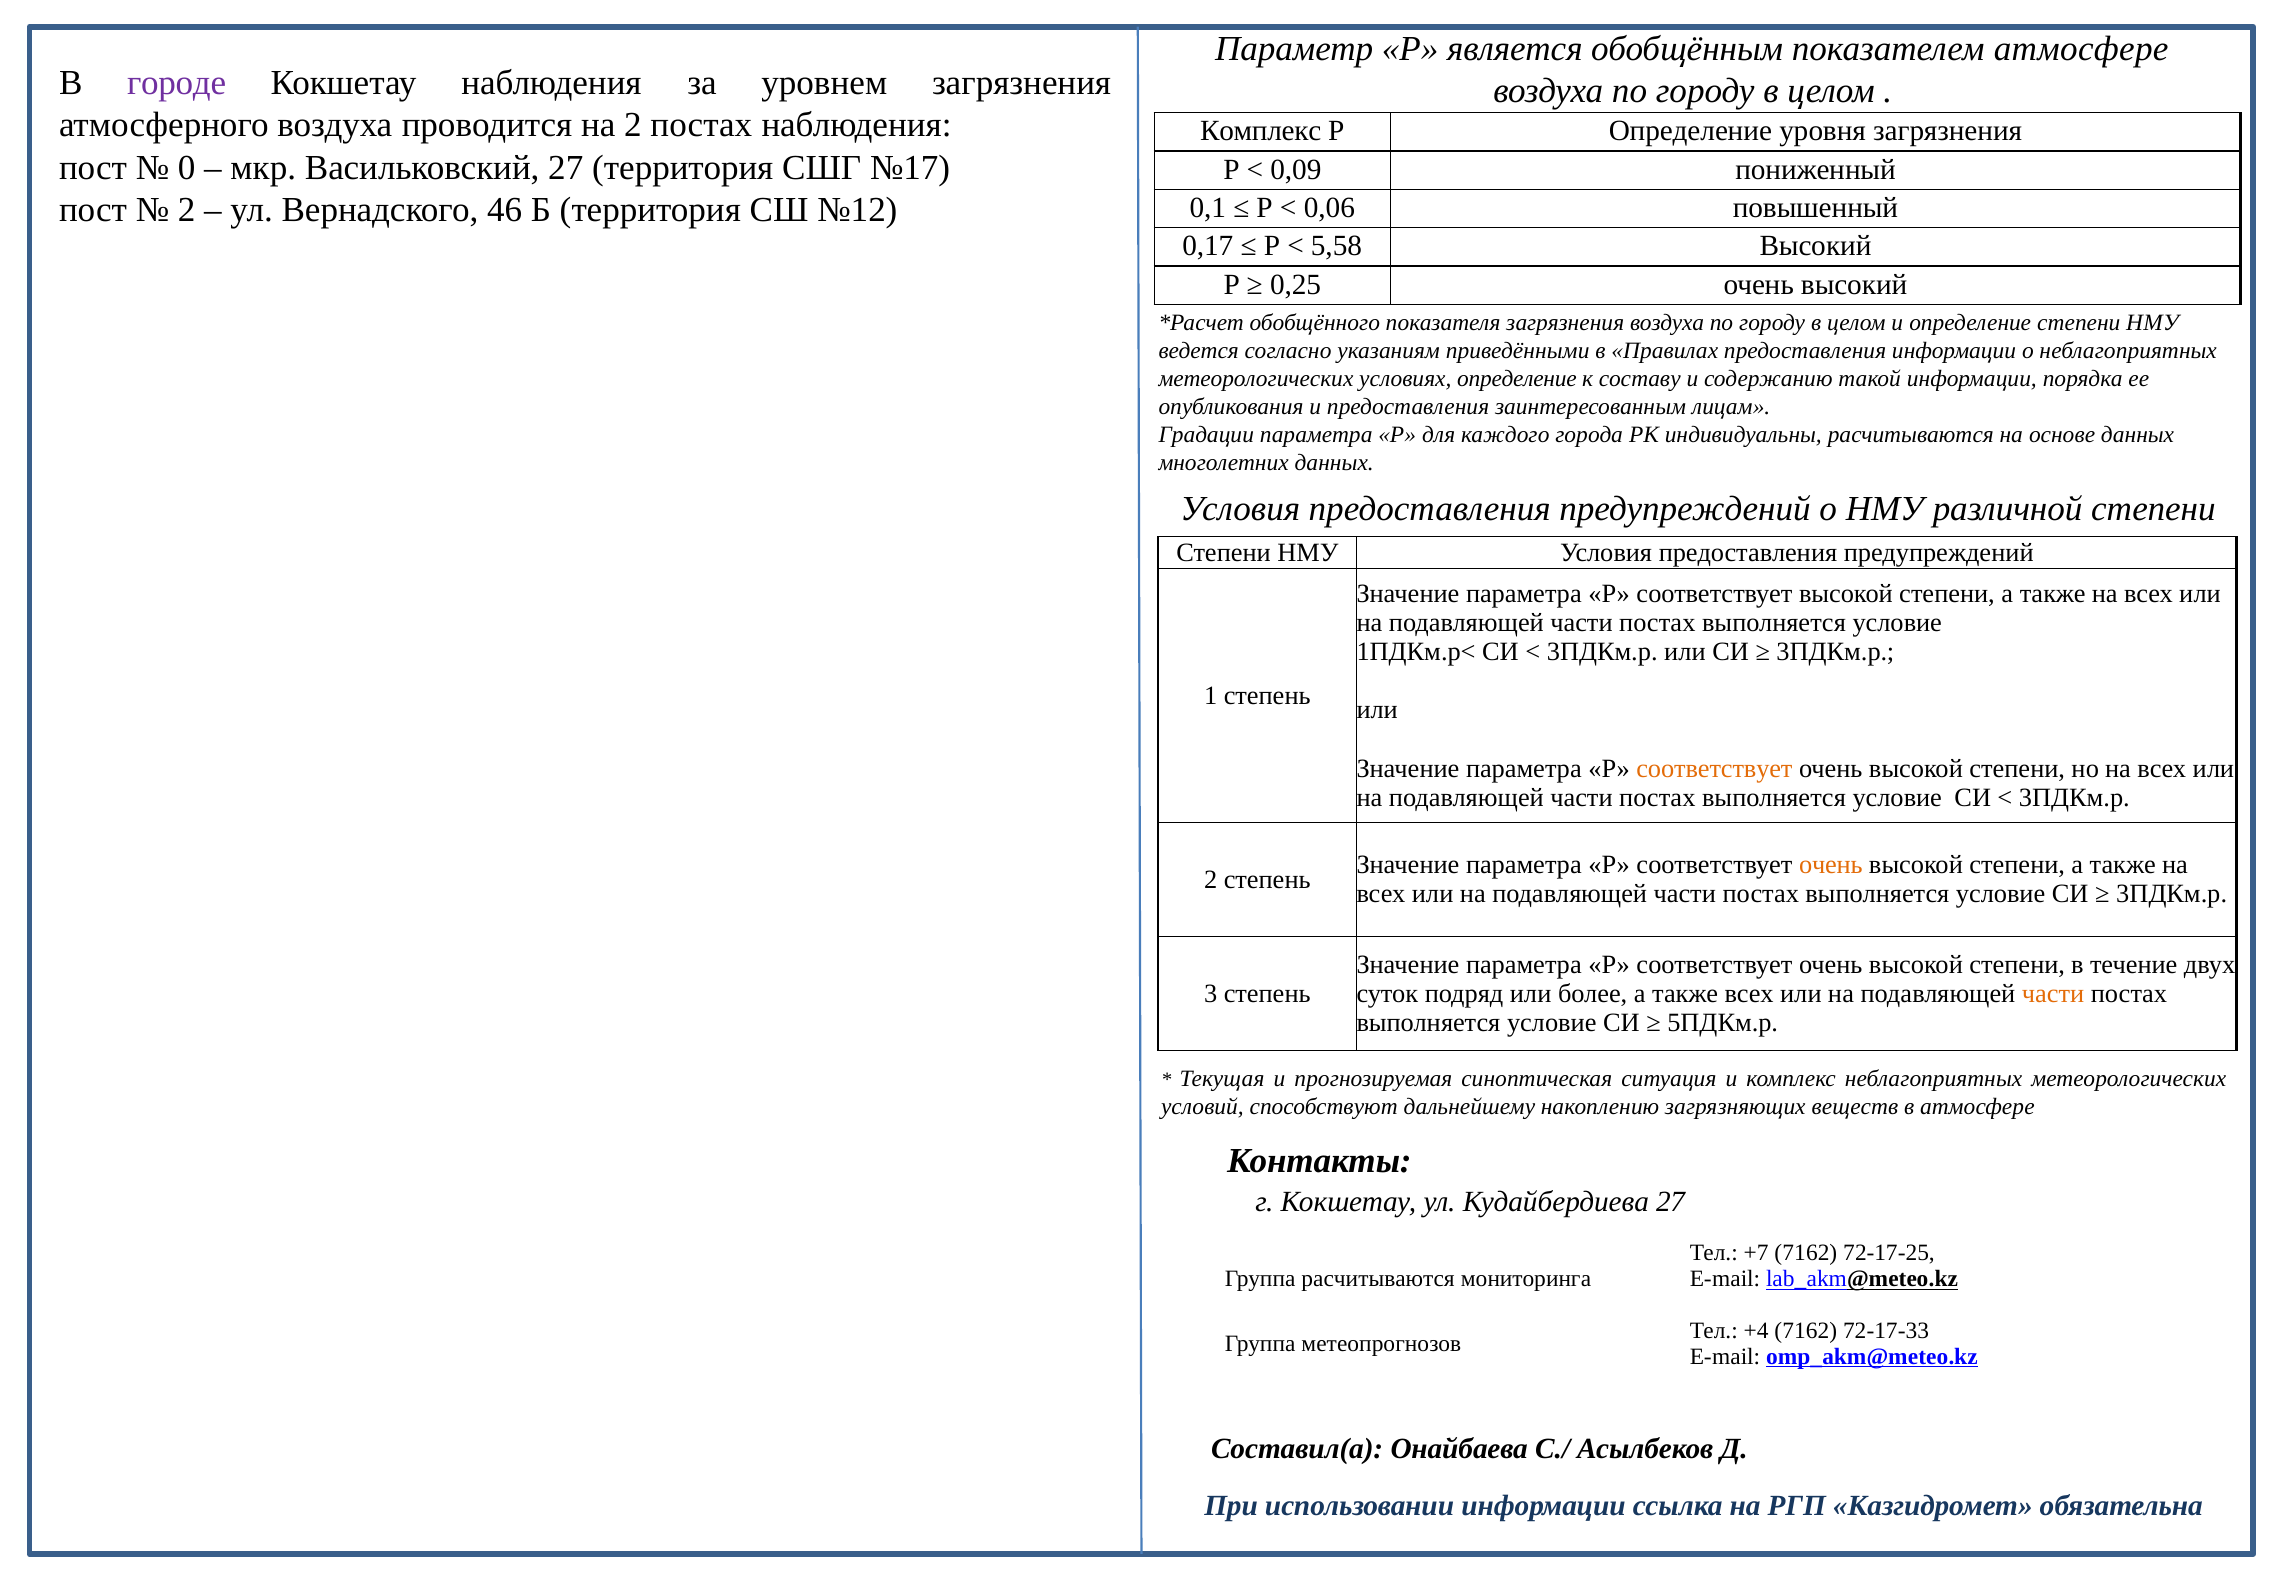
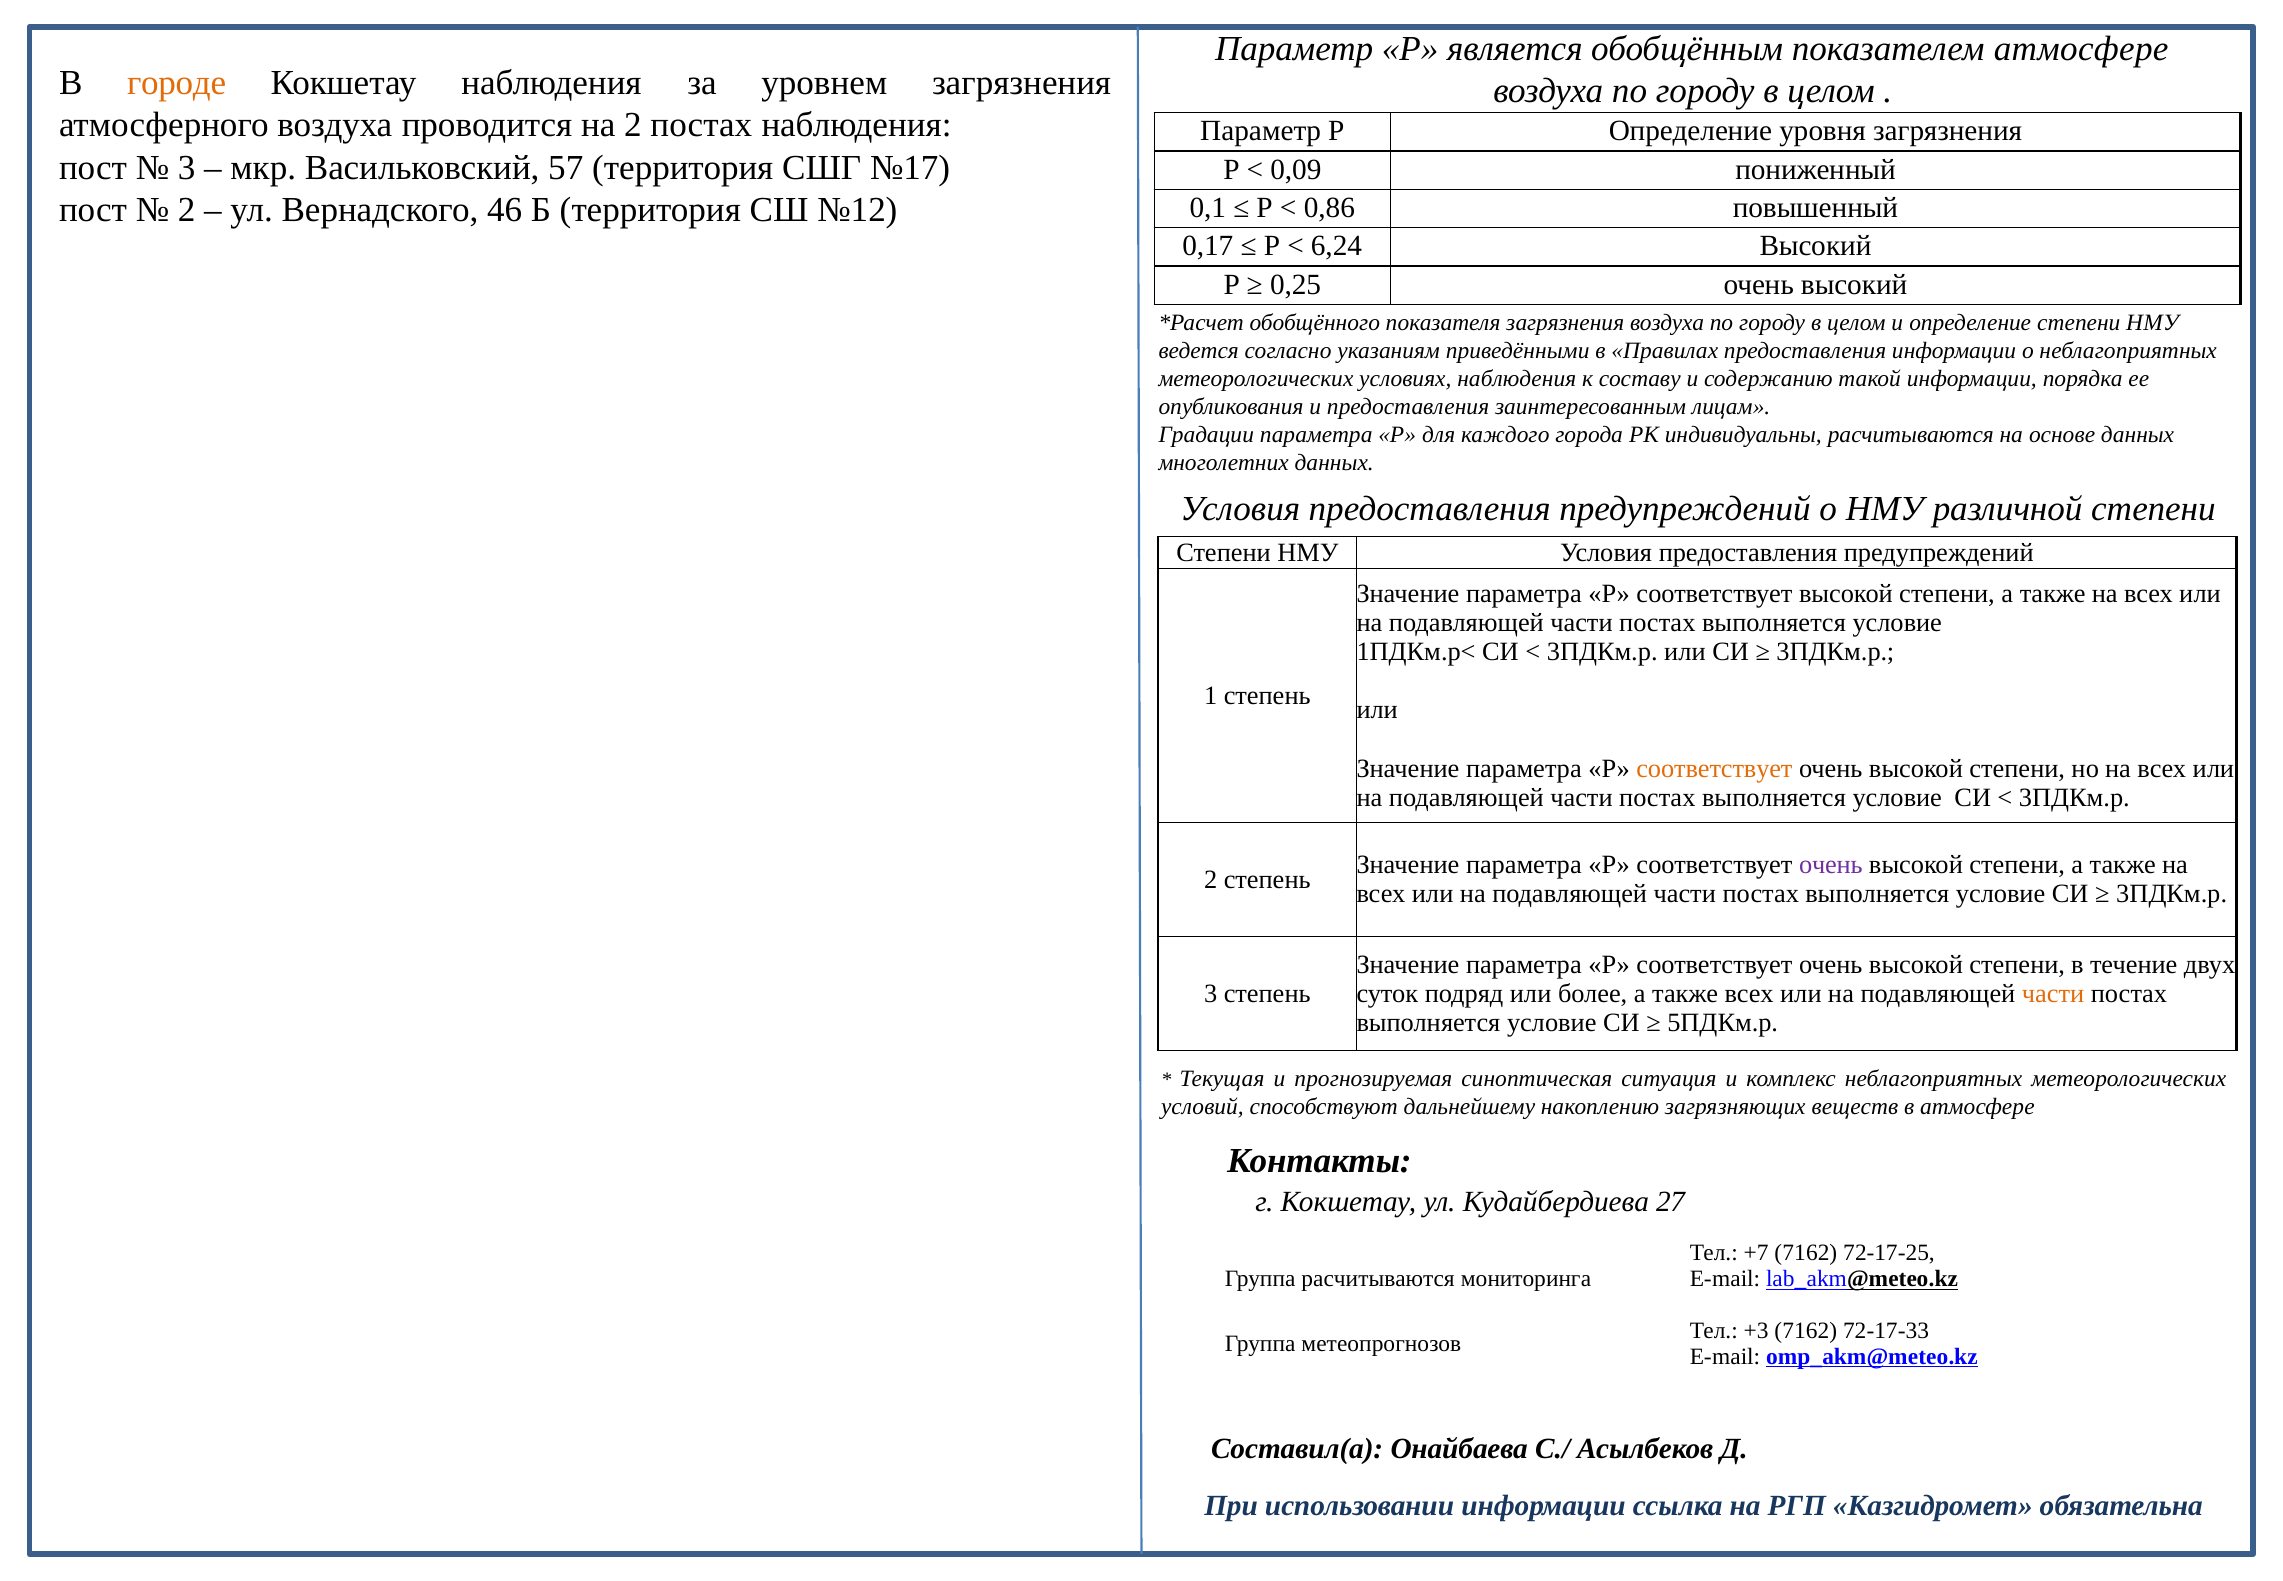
городе colour: purple -> orange
Комплекс at (1261, 131): Комплекс -> Параметр
0 at (187, 167): 0 -> 3
Васильковский 27: 27 -> 57
0,06: 0,06 -> 0,86
5,58: 5,58 -> 6,24
условиях определение: определение -> наблюдения
очень at (1831, 865) colour: orange -> purple
+4: +4 -> +3
